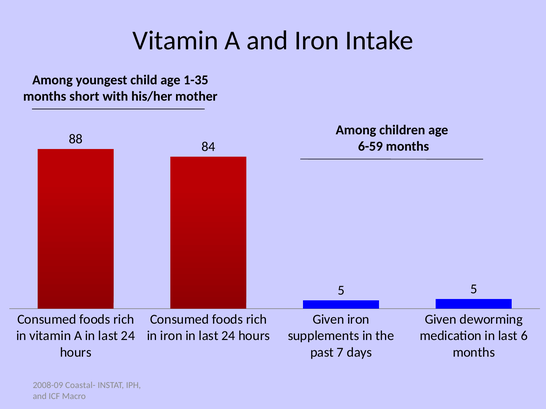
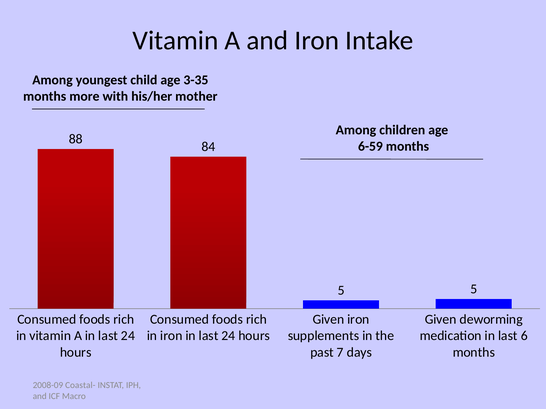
1-35: 1-35 -> 3-35
short: short -> more
